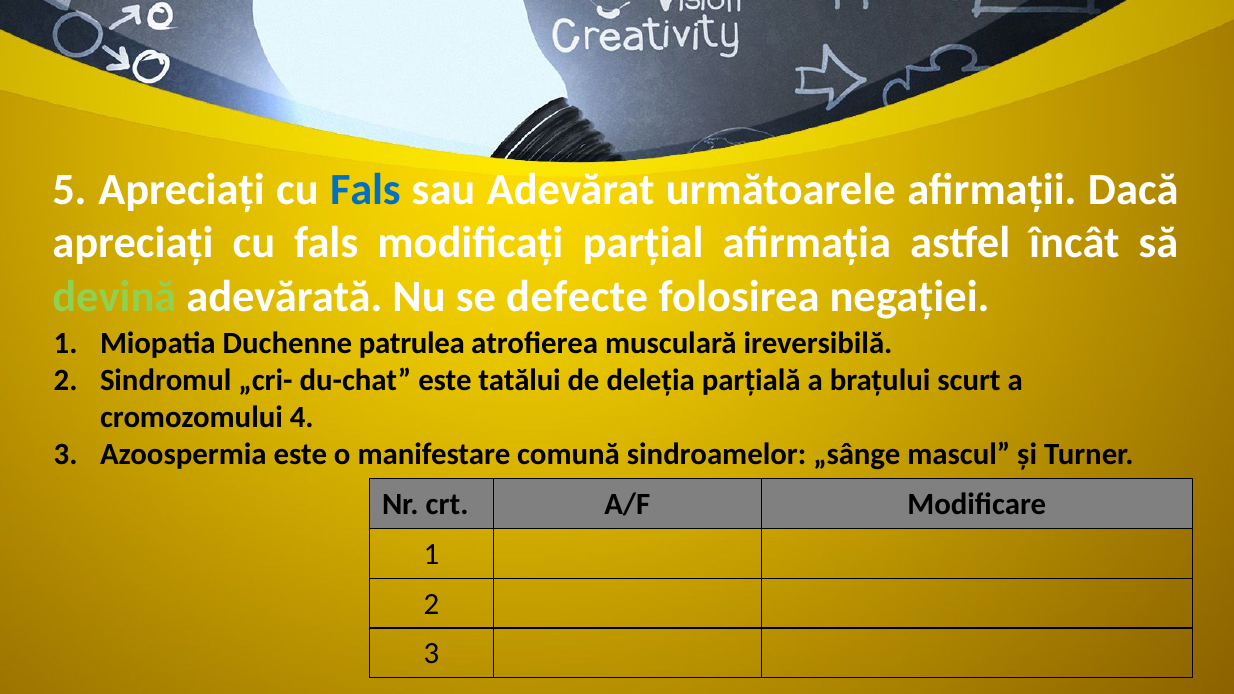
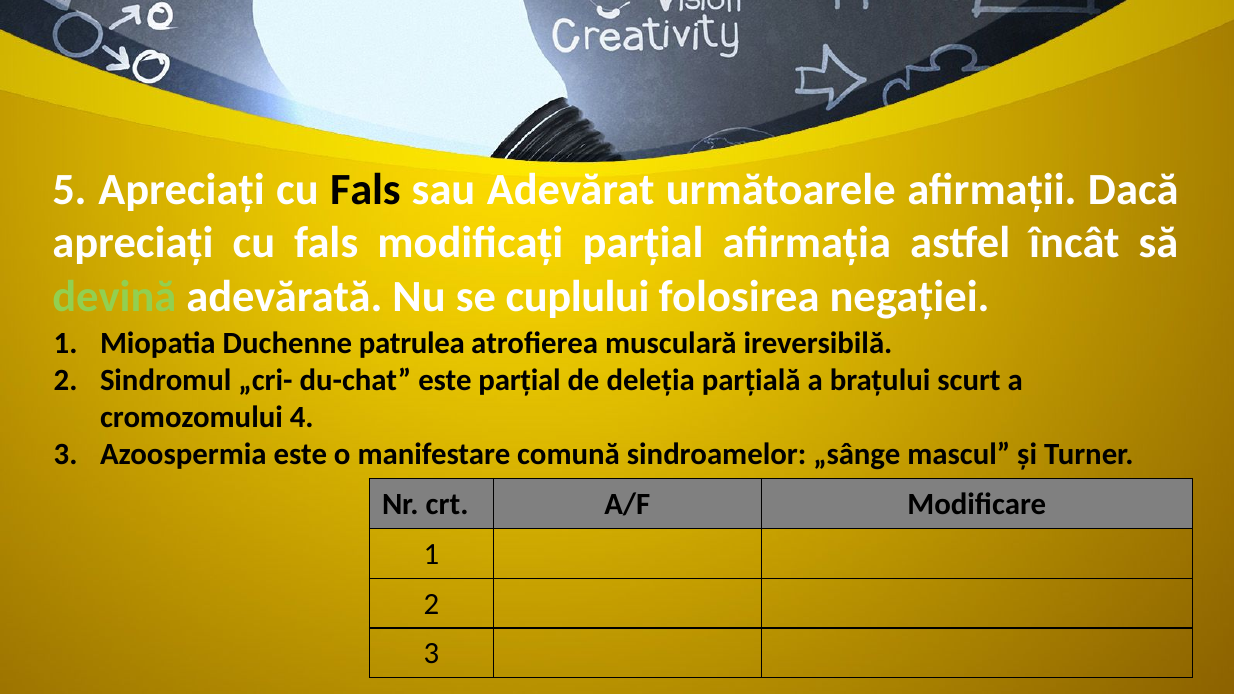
Fals at (365, 190) colour: blue -> black
defecte: defecte -> cuplului
este tatălui: tatălui -> parțial
